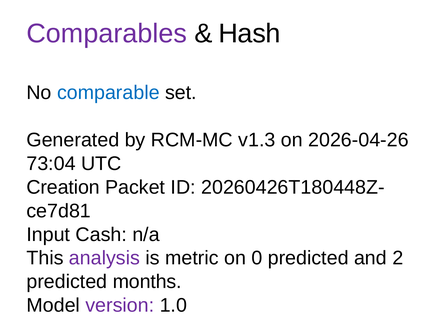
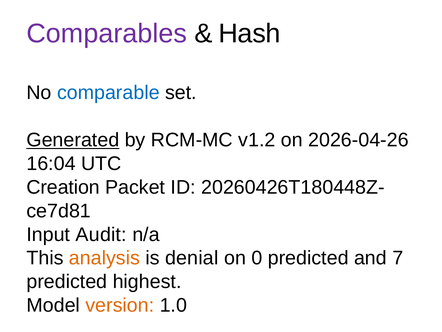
Generated underline: none -> present
v1.3: v1.3 -> v1.2
73:04: 73:04 -> 16:04
Cash: Cash -> Audit
analysis colour: purple -> orange
metric: metric -> denial
2: 2 -> 7
months: months -> highest
version colour: purple -> orange
